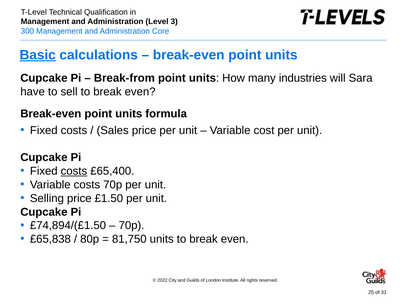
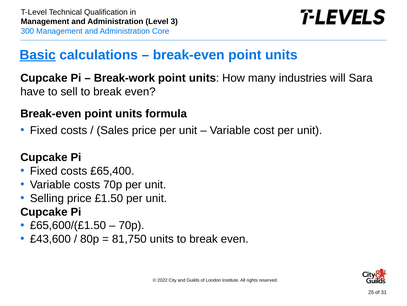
Break-from: Break-from -> Break-work
costs at (74, 171) underline: present -> none
£74,894/(£1.50: £74,894/(£1.50 -> £65,600/(£1.50
£65,838: £65,838 -> £43,600
